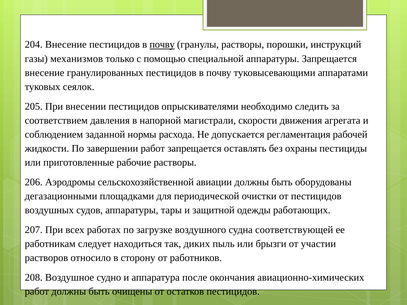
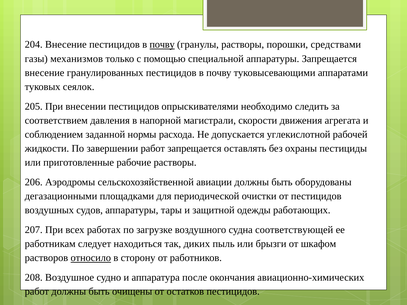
инструкций: инструкций -> средствами
регламентация: регламентация -> углекислотной
участии: участии -> шкафом
относило underline: none -> present
